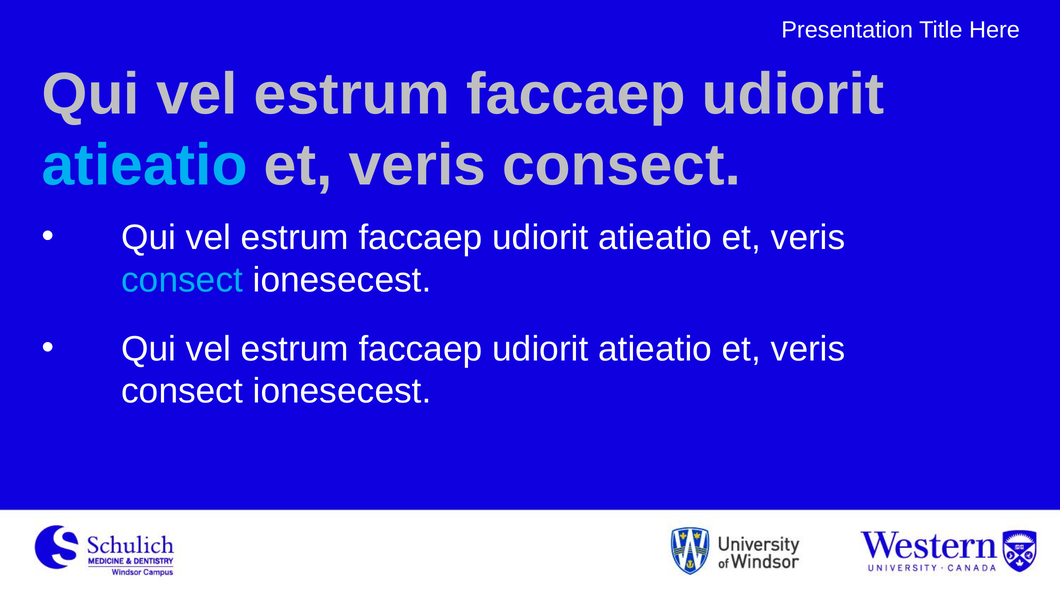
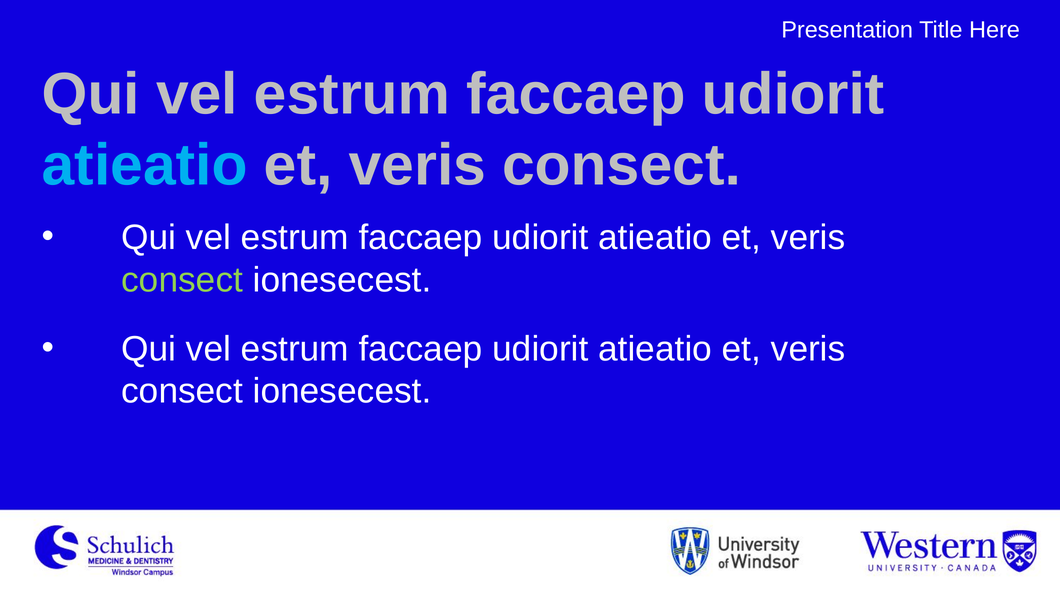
consect at (182, 280) colour: light blue -> light green
